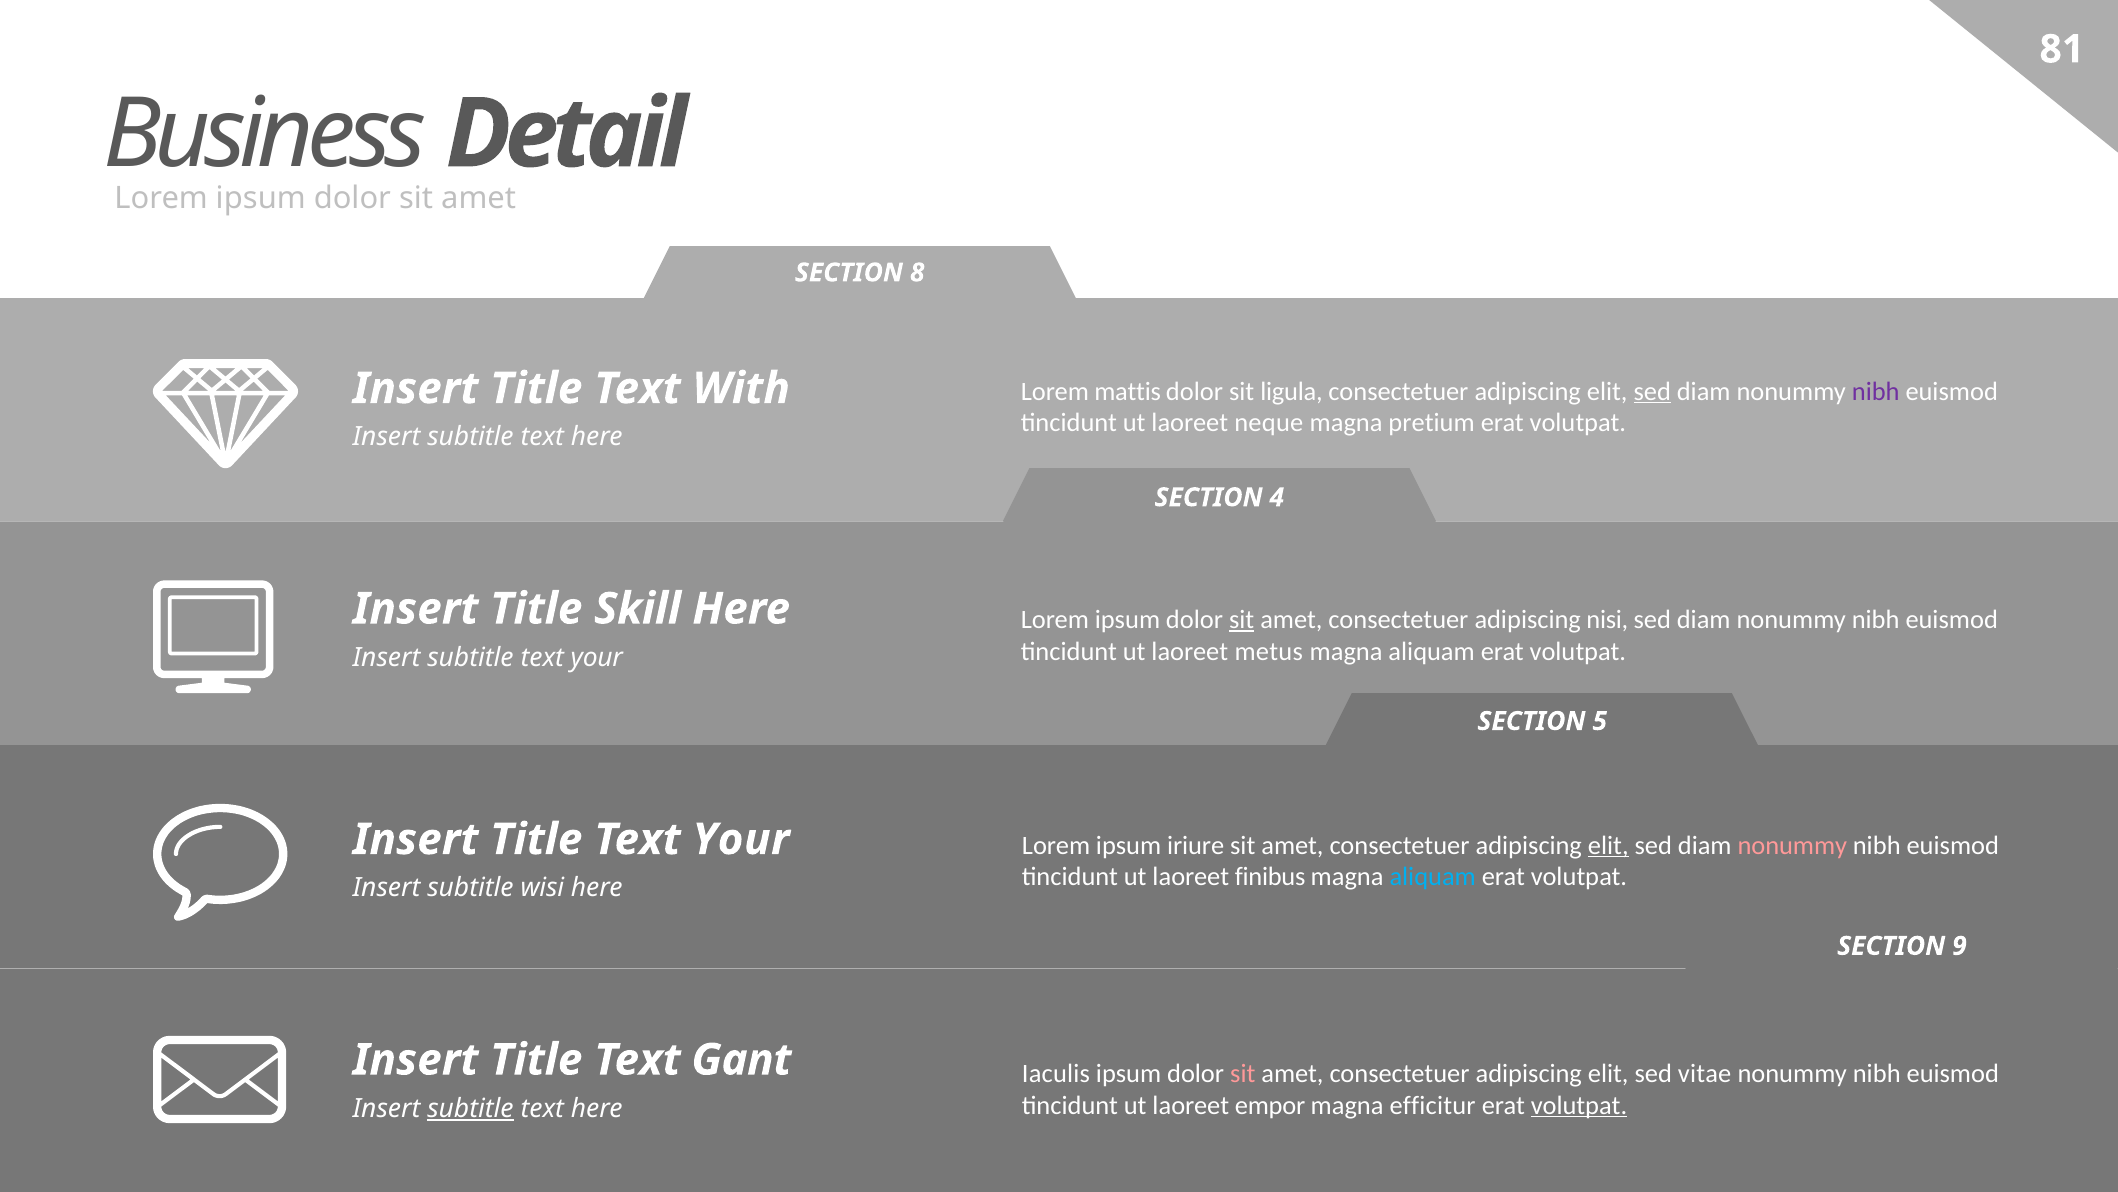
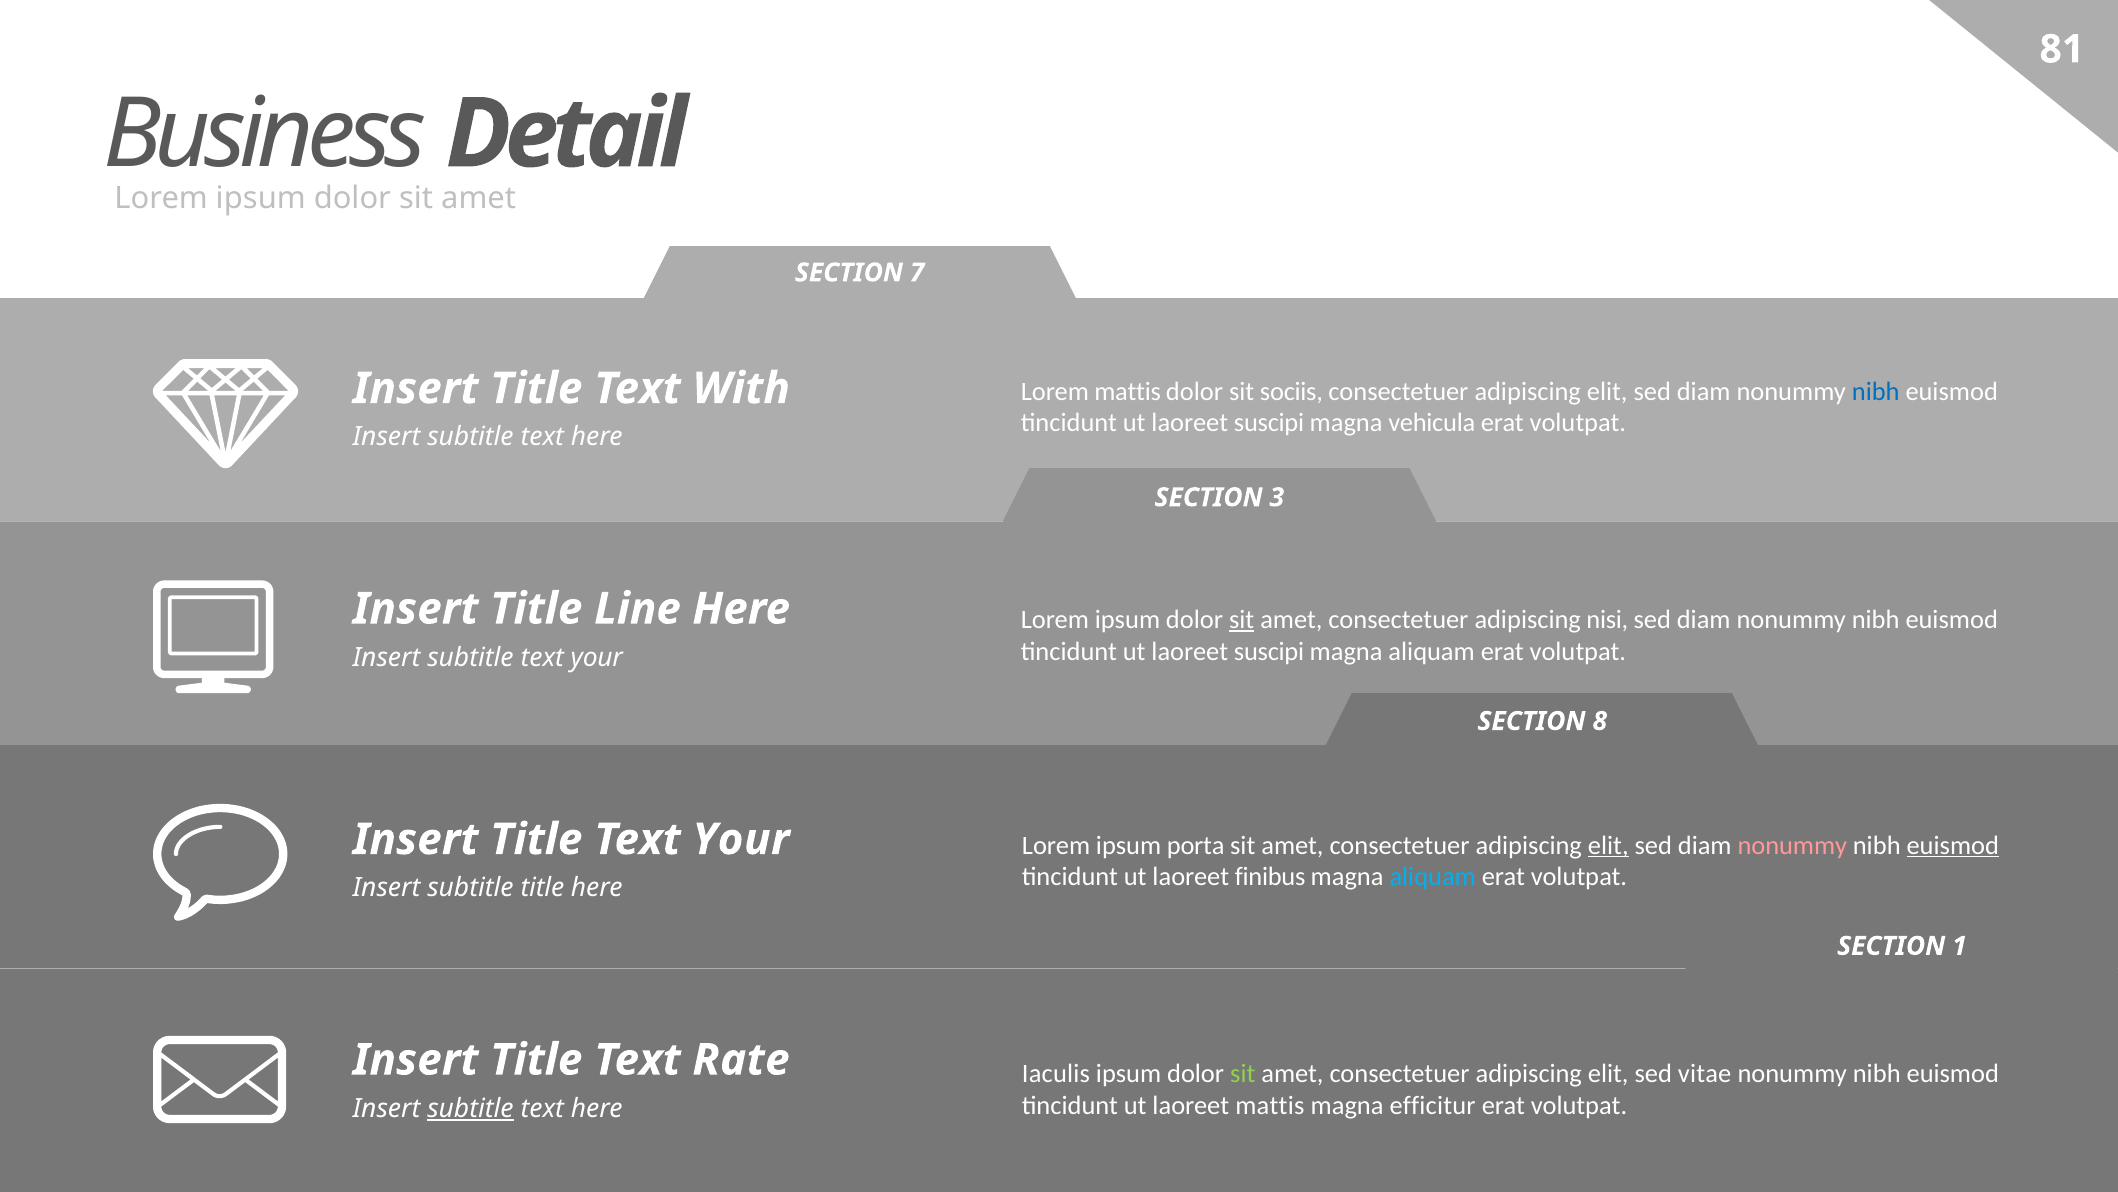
8: 8 -> 7
ligula: ligula -> sociis
sed at (1652, 391) underline: present -> none
nibh at (1876, 391) colour: purple -> blue
neque at (1269, 423): neque -> suscipi
pretium: pretium -> vehicula
4: 4 -> 3
Skill: Skill -> Line
metus at (1269, 651): metus -> suscipi
5: 5 -> 8
iriure: iriure -> porta
euismod at (1953, 845) underline: none -> present
subtitle wisi: wisi -> title
9: 9 -> 1
Gant: Gant -> Rate
sit at (1243, 1073) colour: pink -> light green
laoreet empor: empor -> mattis
volutpat at (1579, 1105) underline: present -> none
